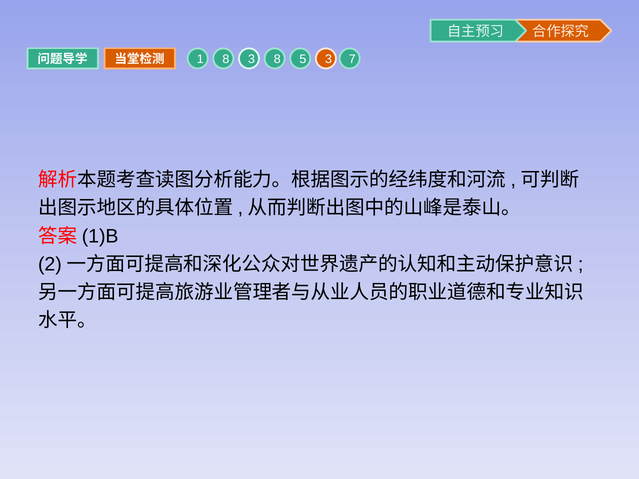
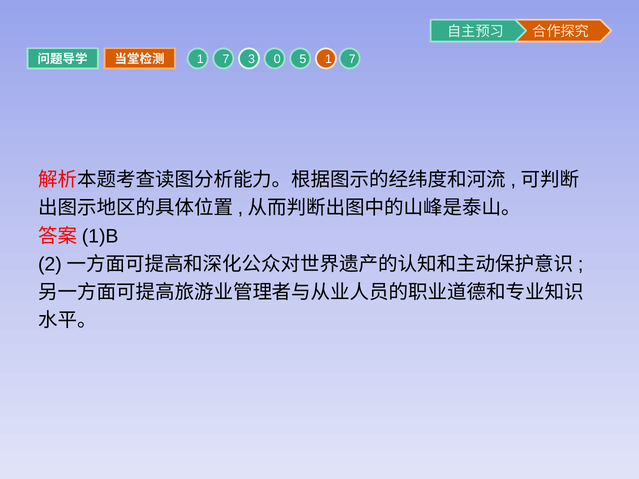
1 8: 8 -> 7
3 8: 8 -> 0
5 3: 3 -> 1
